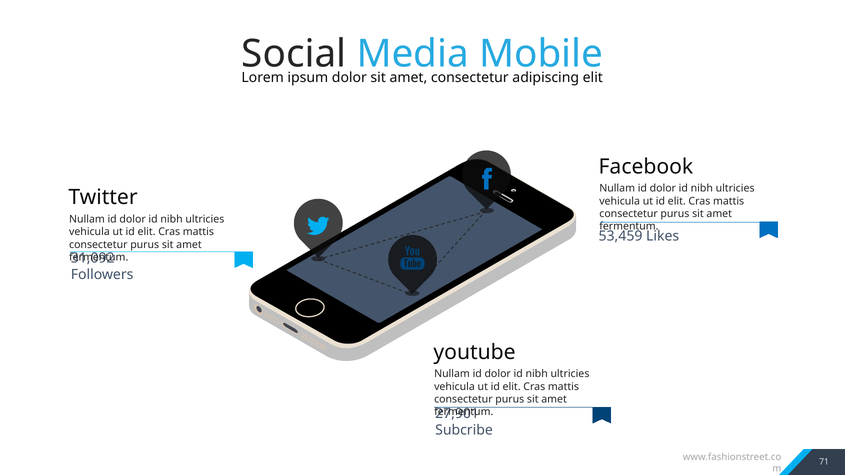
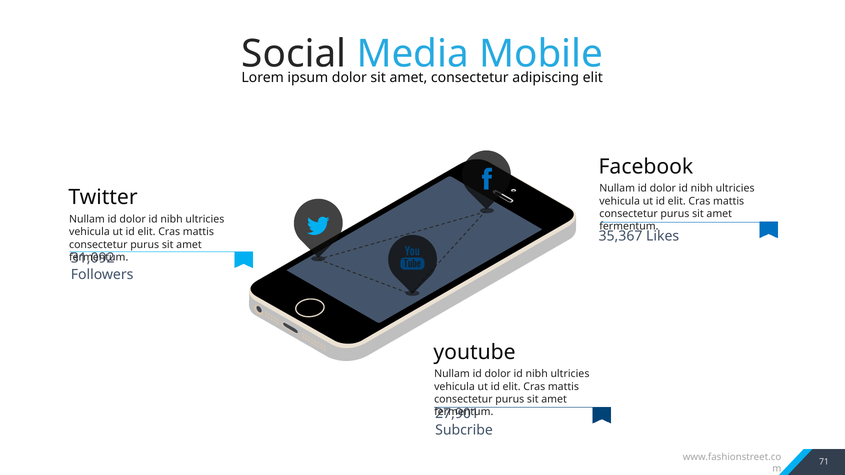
53,459: 53,459 -> 35,367
